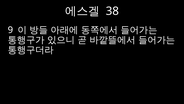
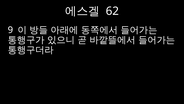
38: 38 -> 62
